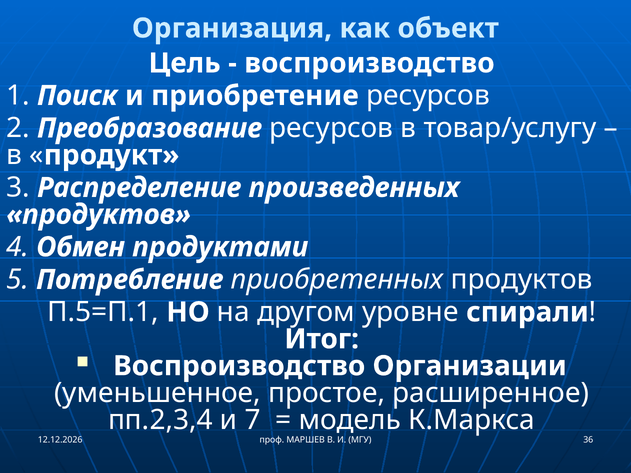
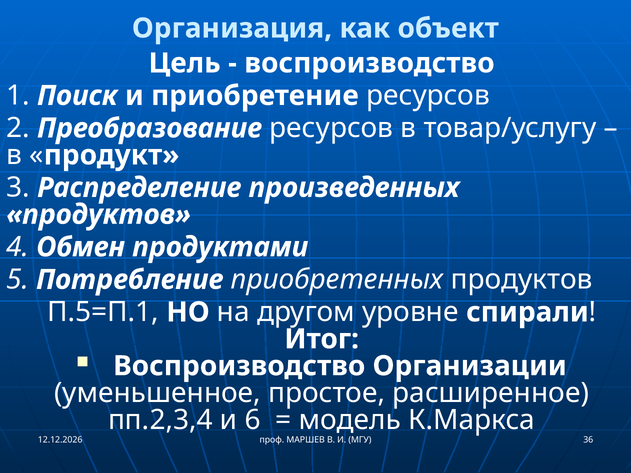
7: 7 -> 6
